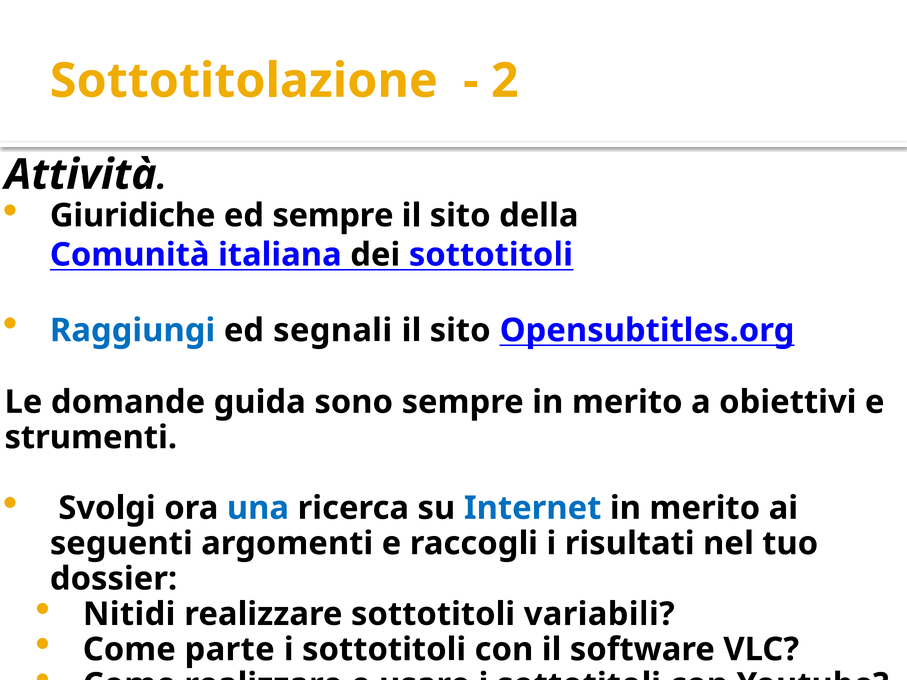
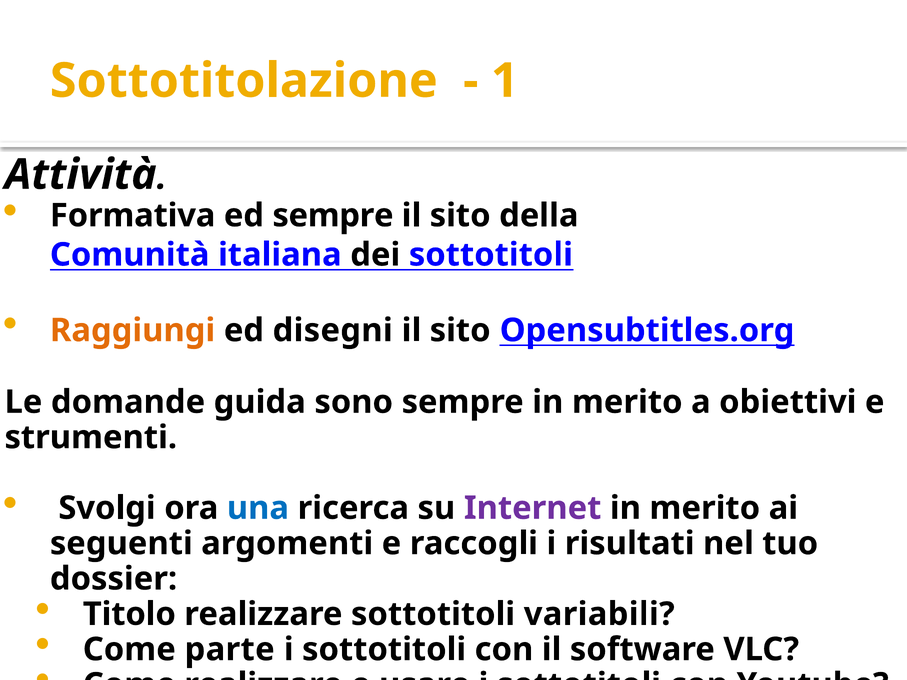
2: 2 -> 1
Giuridiche: Giuridiche -> Formativa
Raggiungi colour: blue -> orange
segnali: segnali -> disegni
Internet colour: blue -> purple
Nitidi: Nitidi -> Titolo
